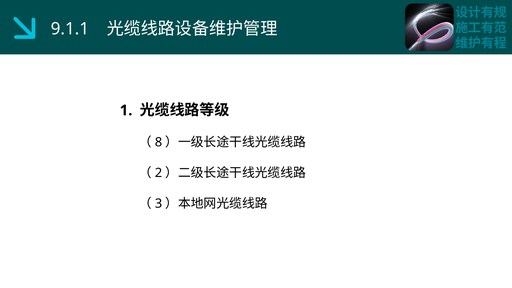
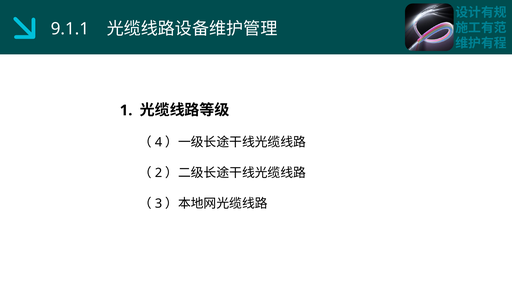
8: 8 -> 4
